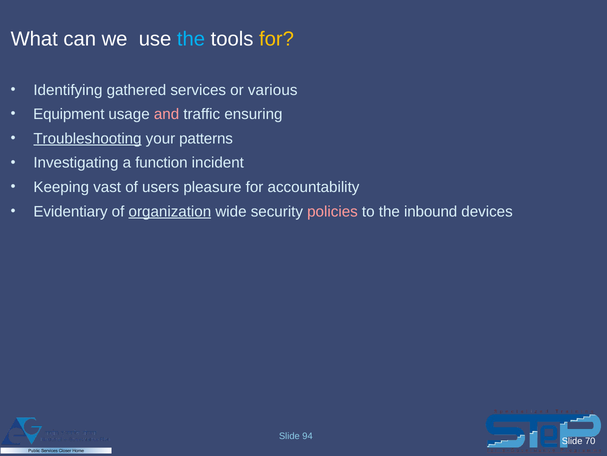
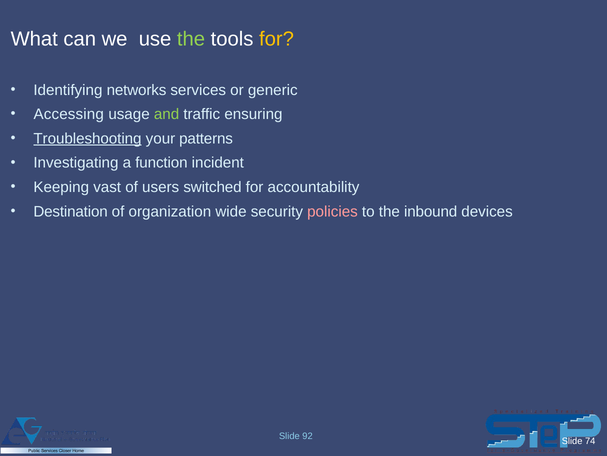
the at (191, 39) colour: light blue -> light green
gathered: gathered -> networks
various: various -> generic
Equipment: Equipment -> Accessing
and colour: pink -> light green
pleasure: pleasure -> switched
Evidentiary: Evidentiary -> Destination
organization underline: present -> none
94: 94 -> 92
70: 70 -> 74
